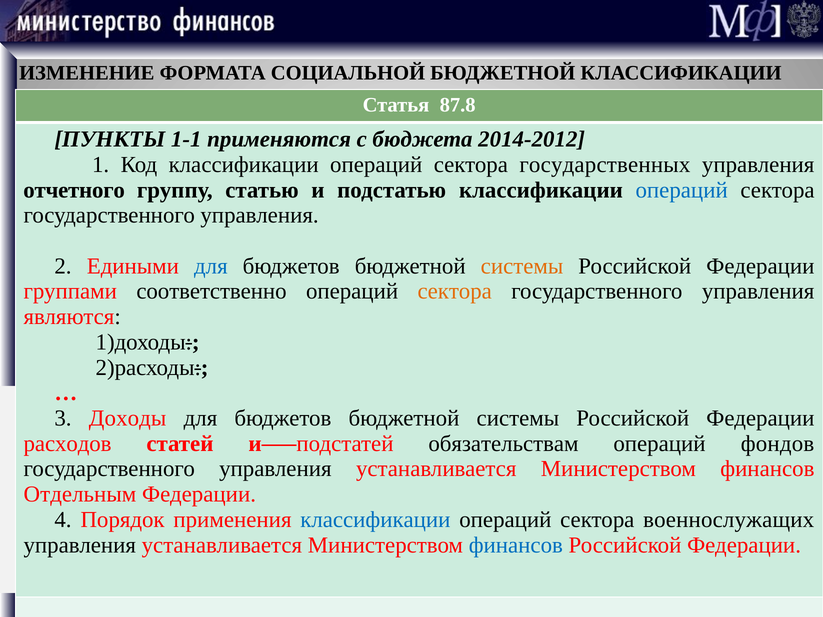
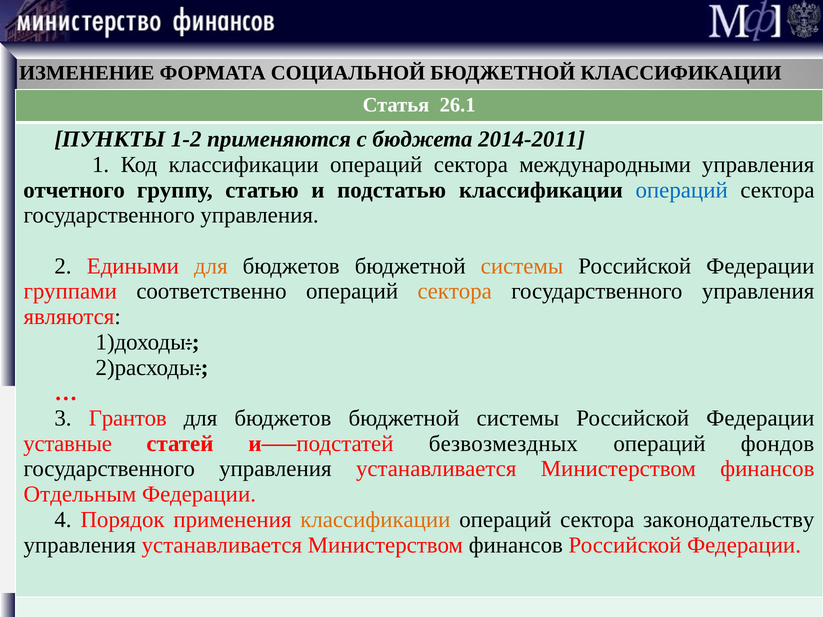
87.8: 87.8 -> 26.1
1-1: 1-1 -> 1-2
2014-2012: 2014-2012 -> 2014-2011
государственных: государственных -> международными
для at (211, 266) colour: blue -> orange
Доходы: Доходы -> Грантов
расходов: расходов -> уставные
обязательствам: обязательствам -> безвозмездных
классификации at (375, 520) colour: blue -> orange
военнослужащих: военнослужащих -> законодательству
финансов at (516, 545) colour: blue -> black
